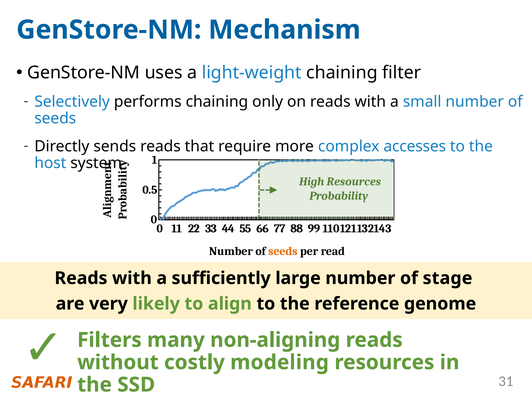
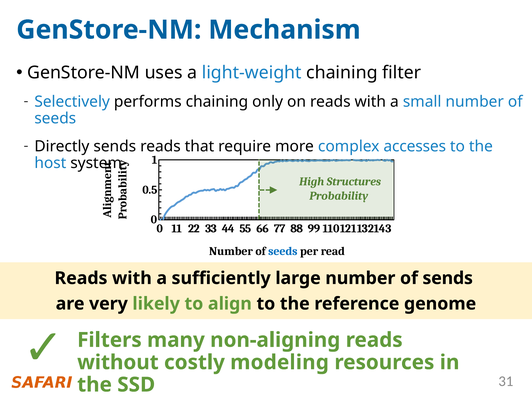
High Resources: Resources -> Structures
seeds at (283, 251) colour: orange -> blue
of stage: stage -> sends
